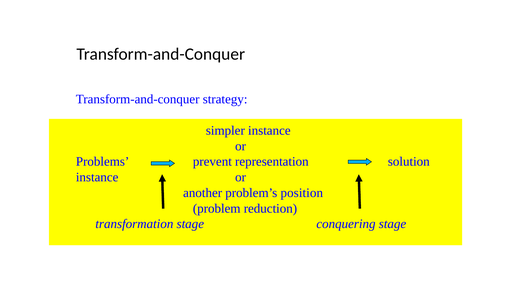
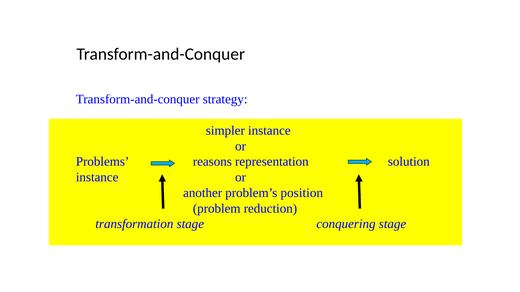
prevent: prevent -> reasons
